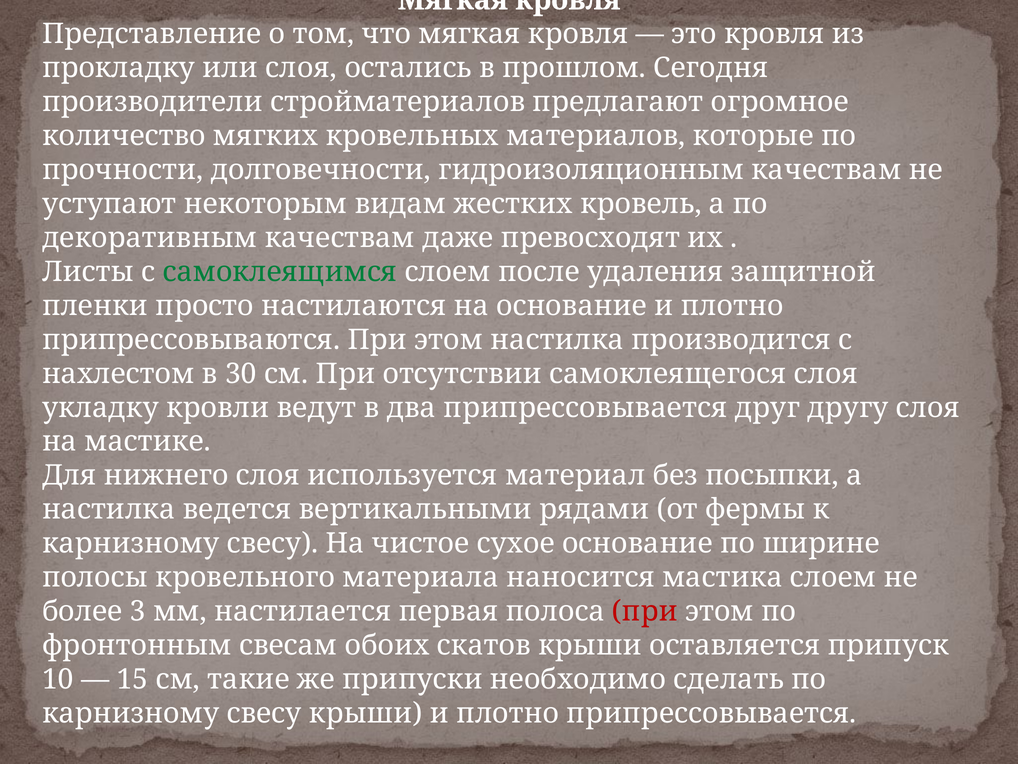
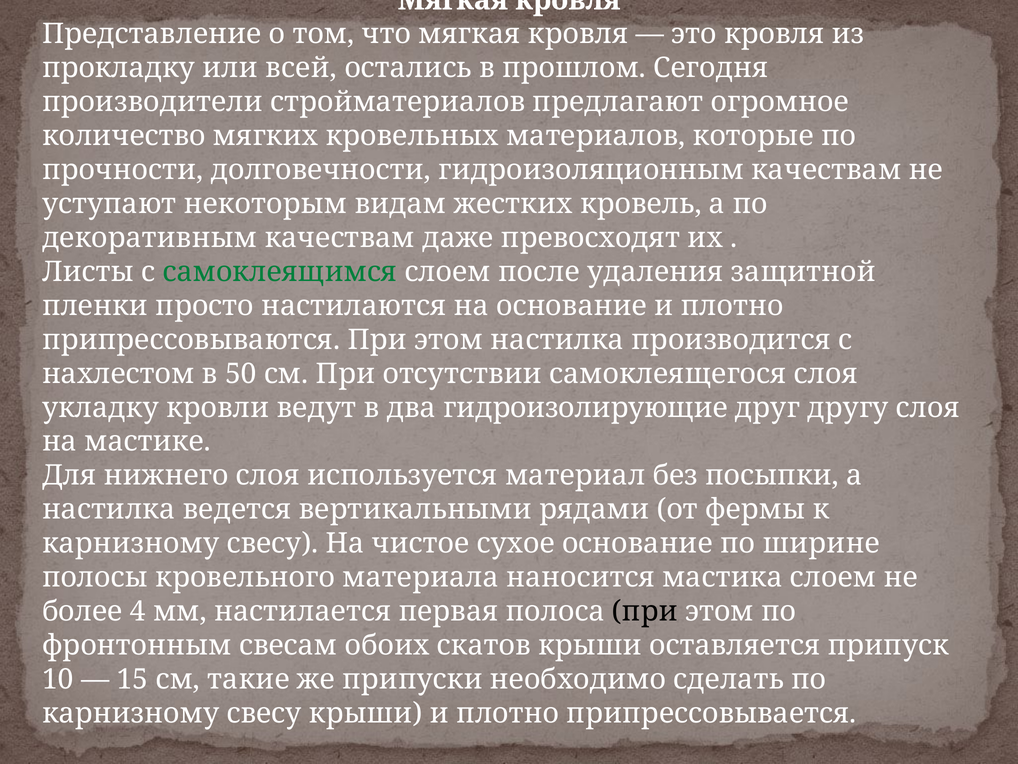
или слоя: слоя -> всей
30: 30 -> 50
два припрессовывается: припрессовывается -> гидроизолирующие
3: 3 -> 4
при at (645, 611) colour: red -> black
